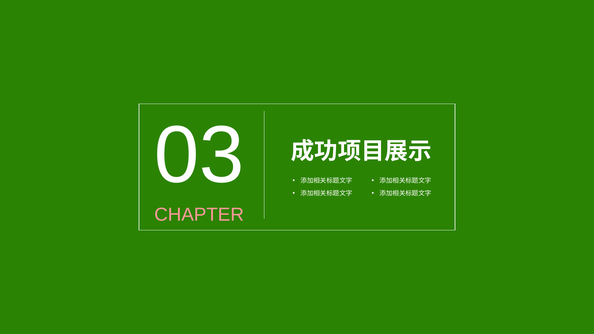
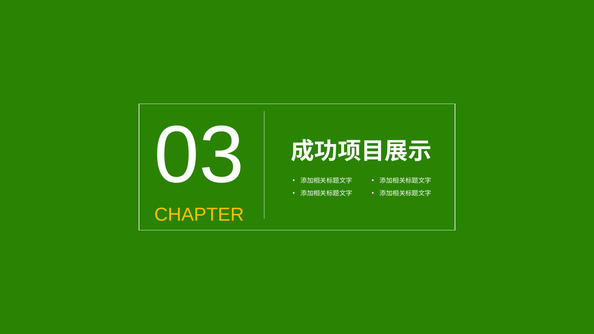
CHAPTER colour: pink -> yellow
